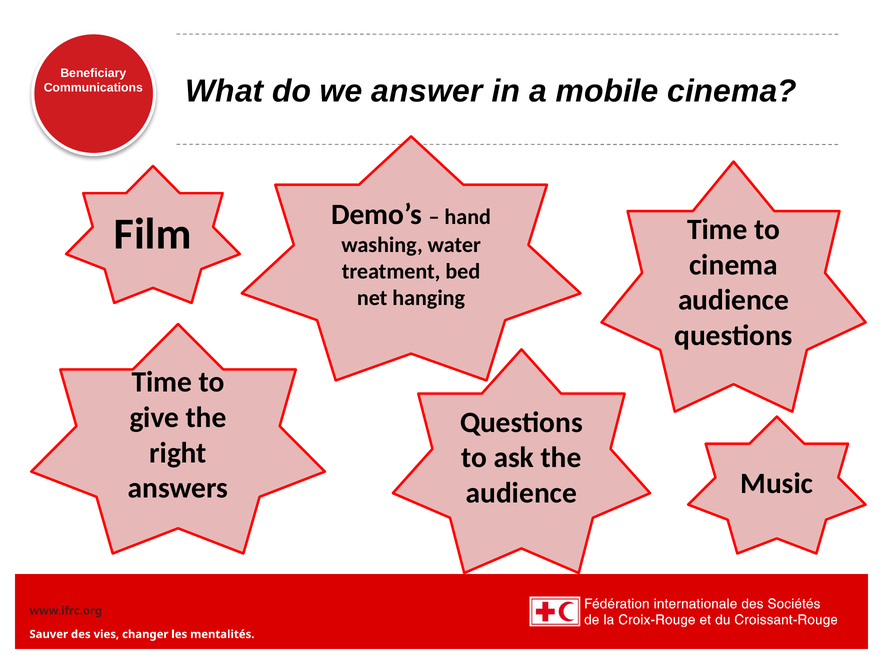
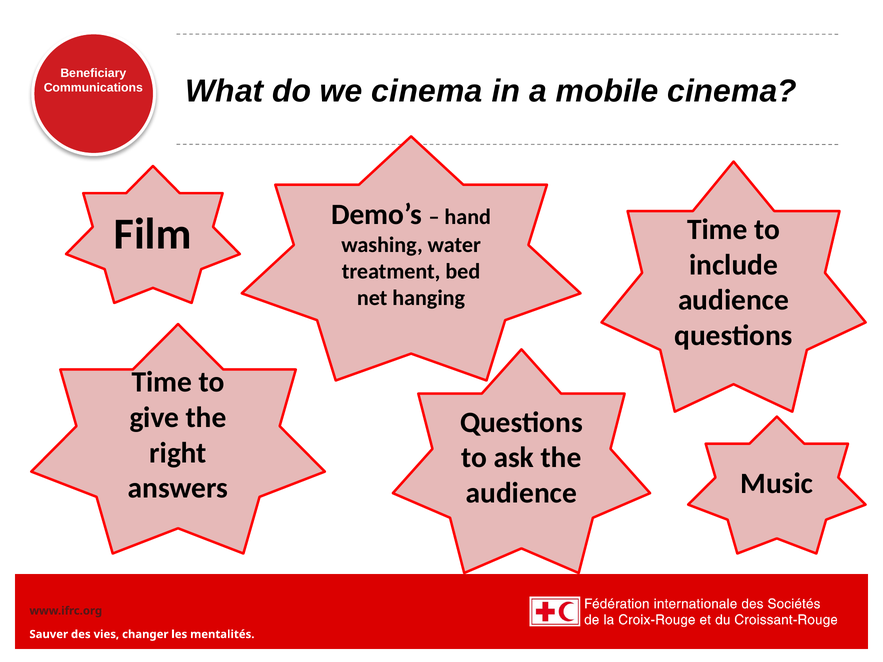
we answer: answer -> cinema
cinema at (733, 265): cinema -> include
